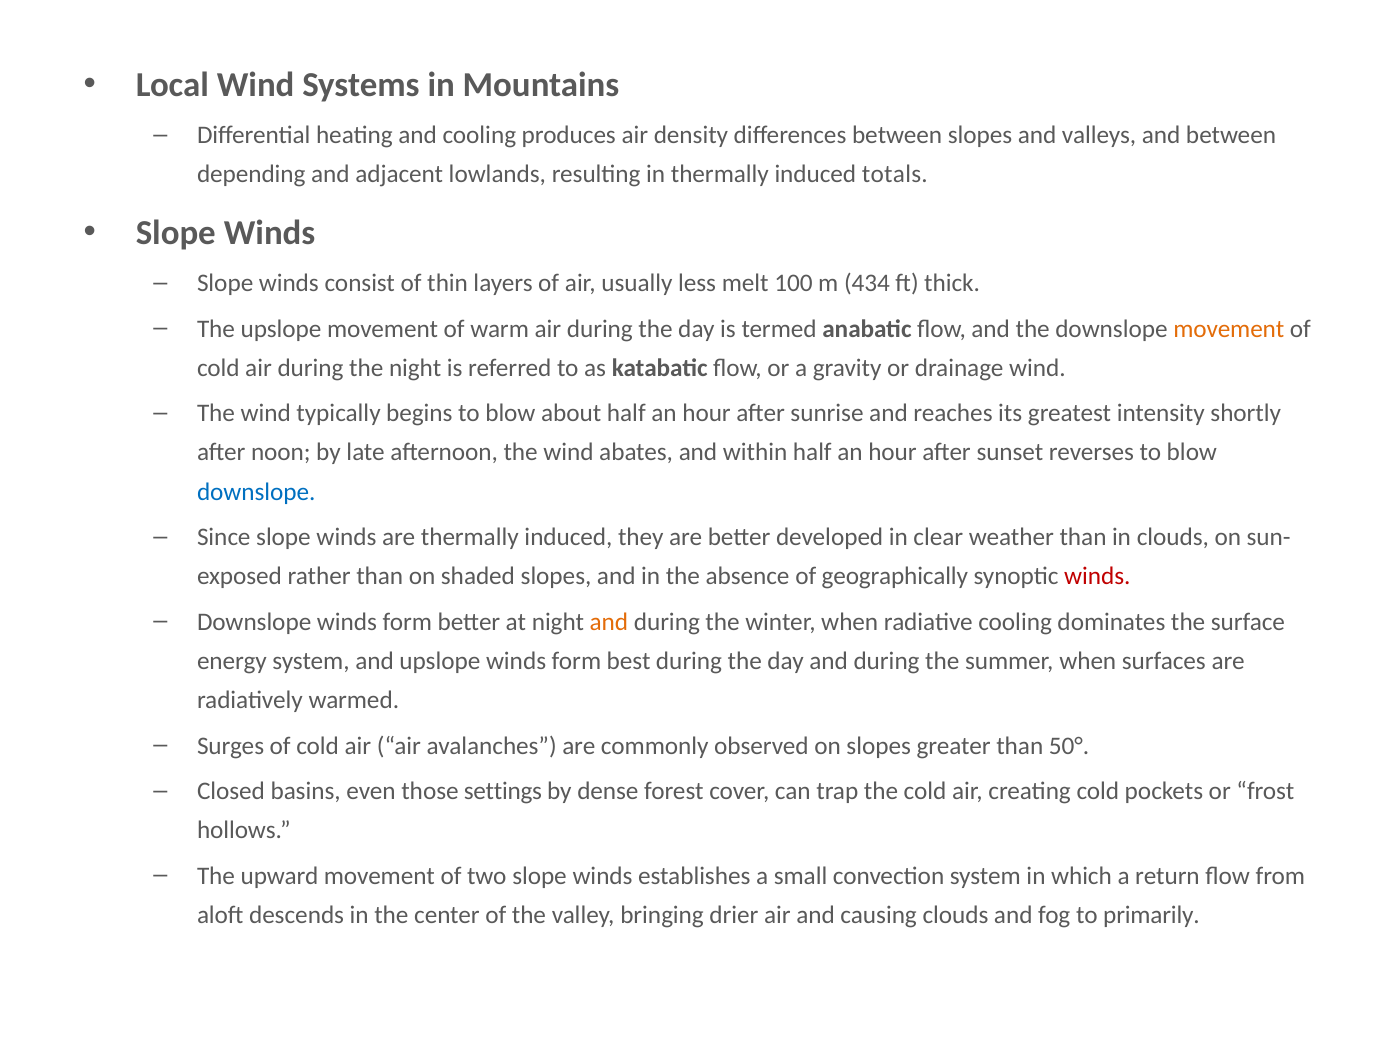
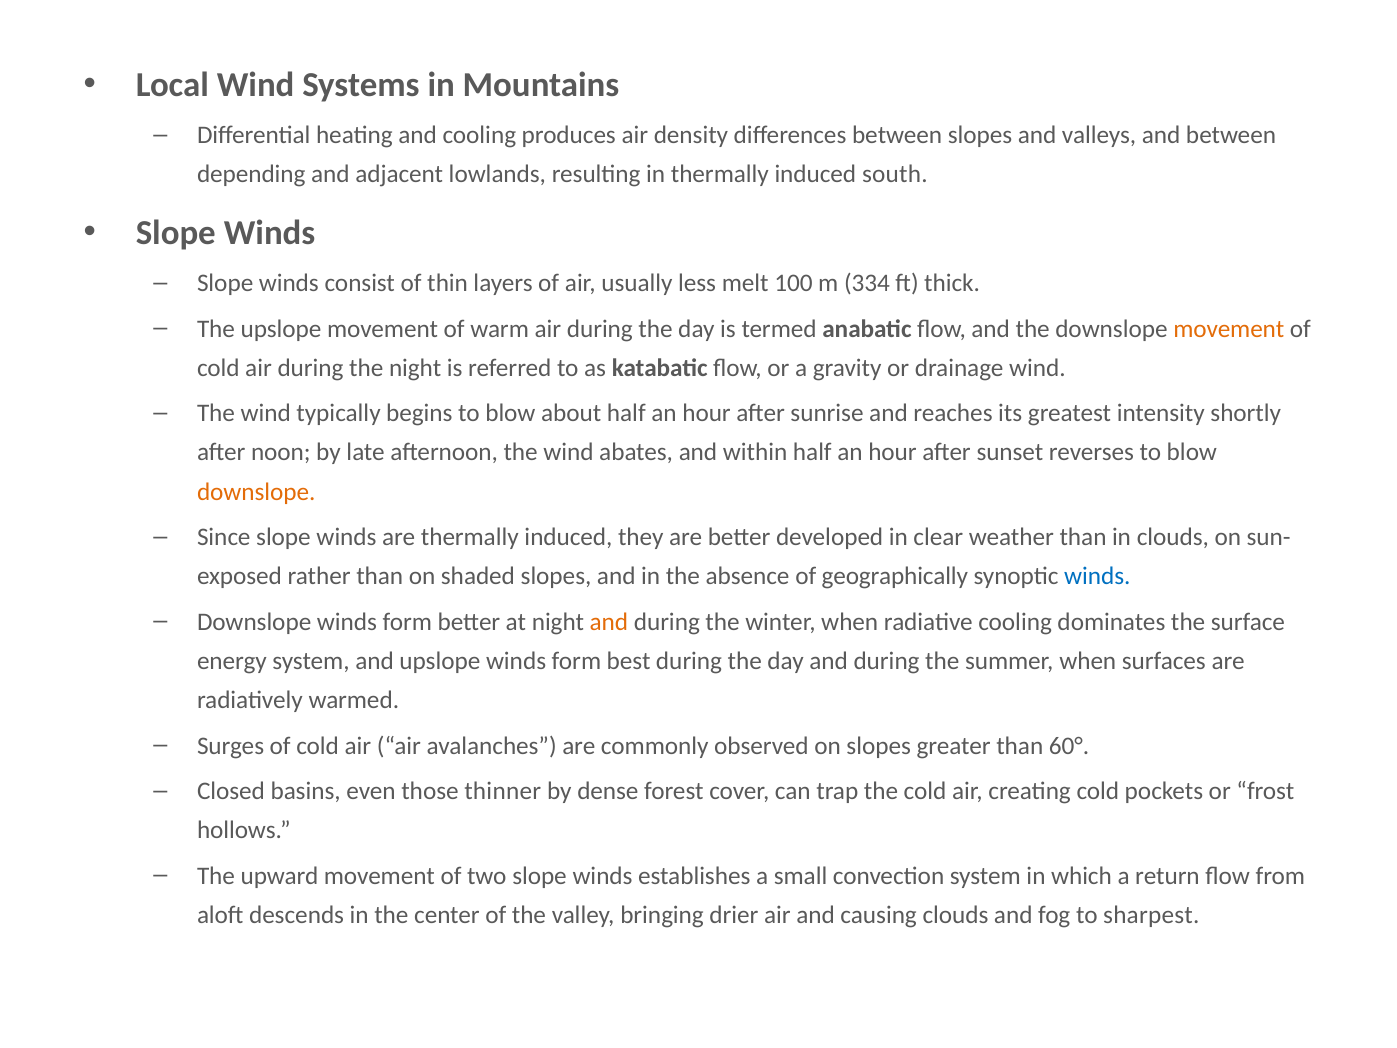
totals: totals -> south
434: 434 -> 334
downslope at (256, 492) colour: blue -> orange
winds at (1097, 576) colour: red -> blue
50°: 50° -> 60°
settings: settings -> thinner
primarily: primarily -> sharpest
